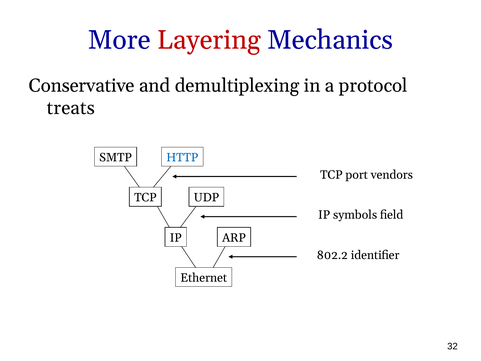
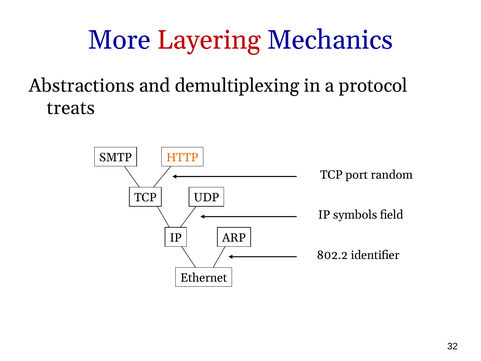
Conservative: Conservative -> Abstractions
HTTP colour: blue -> orange
vendors: vendors -> random
